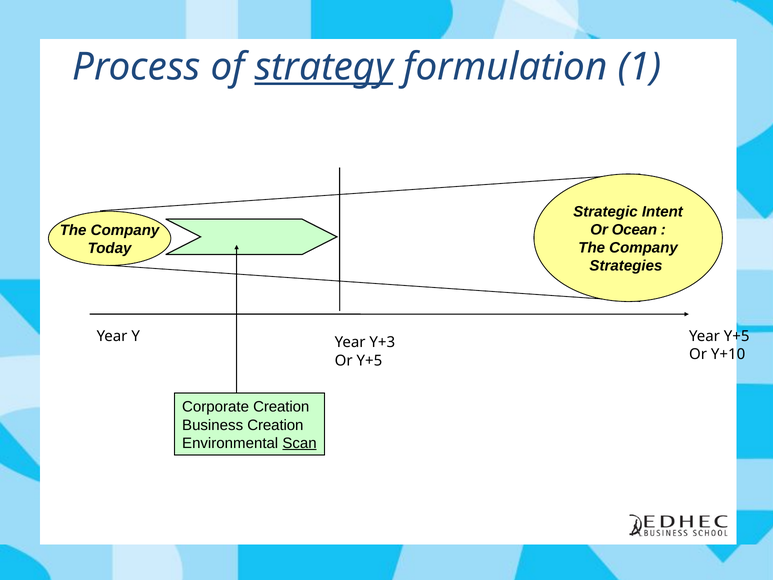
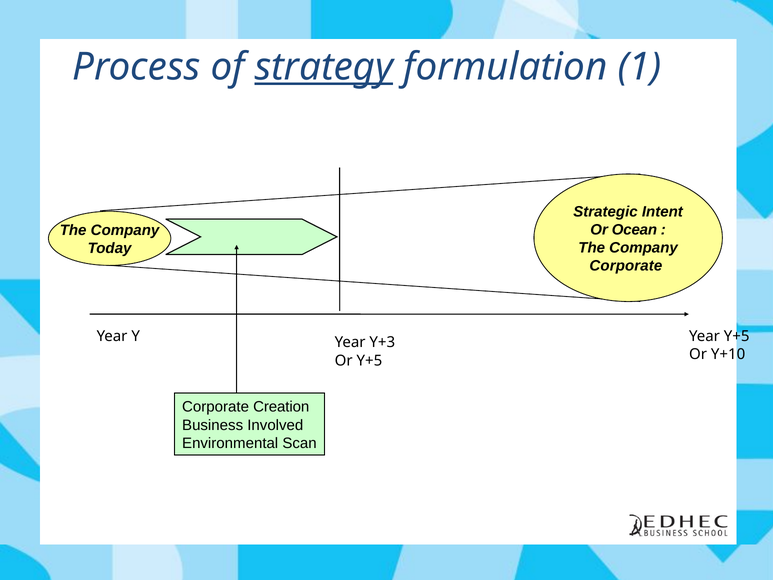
Strategies at (626, 266): Strategies -> Corporate
Business Creation: Creation -> Involved
Scan underline: present -> none
